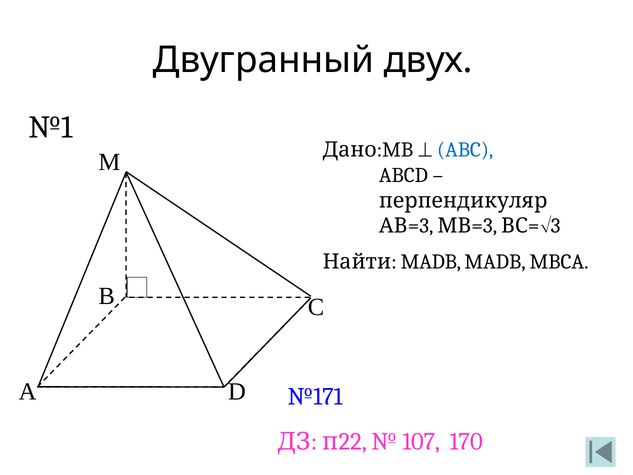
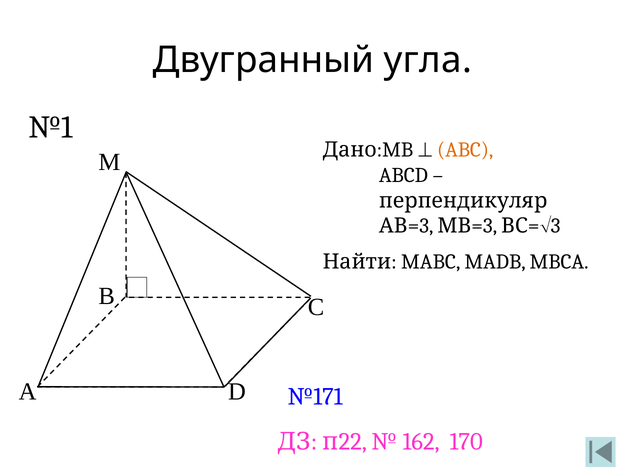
двух: двух -> угла
ABC colour: blue -> orange
Найти MADB: MADB -> MABC
107: 107 -> 162
